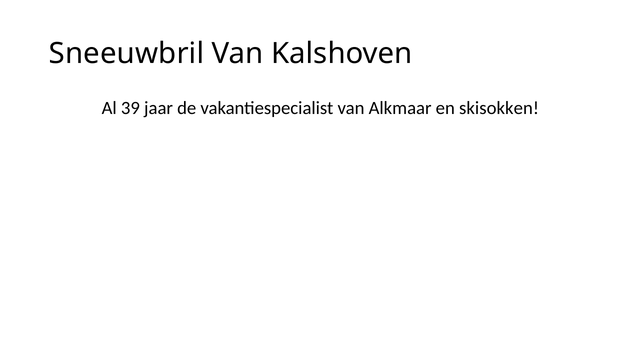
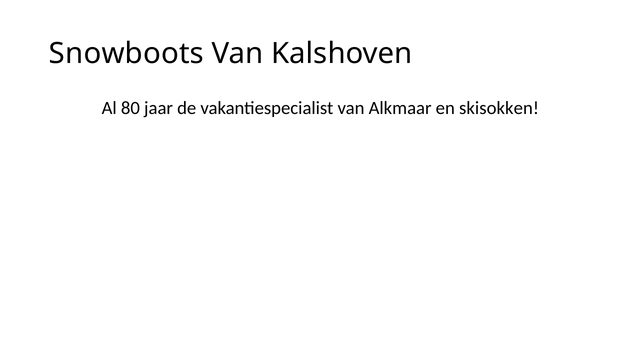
Sneeuwbril: Sneeuwbril -> Snowboots
39: 39 -> 80
